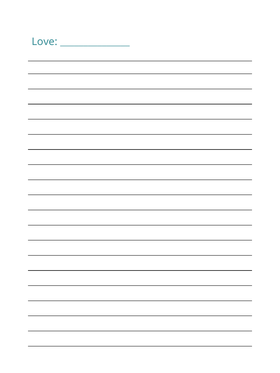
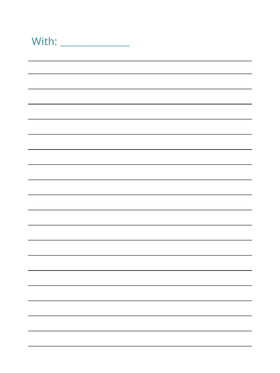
Love: Love -> With
